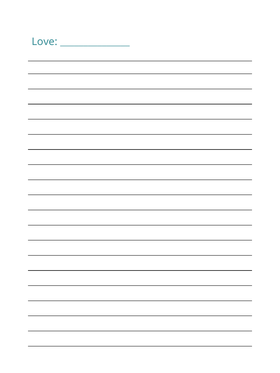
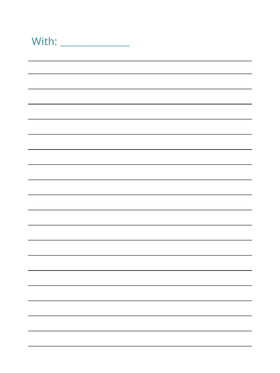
Love: Love -> With
